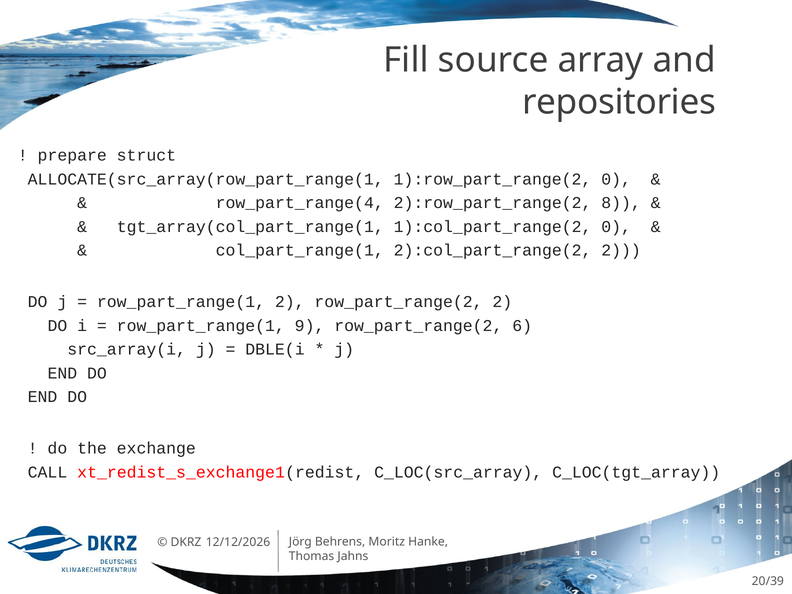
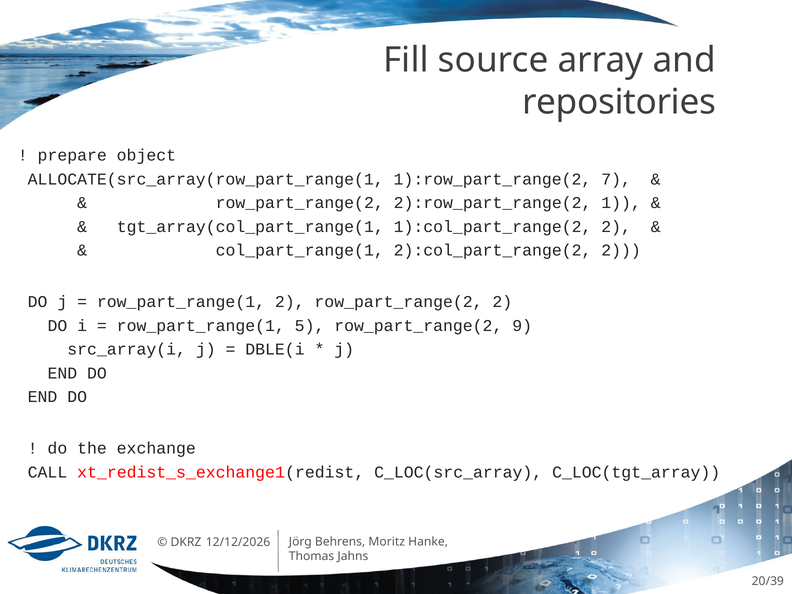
struct: struct -> object
1):row_part_range(2 0: 0 -> 7
row_part_range(4 at (300, 203): row_part_range(4 -> row_part_range(2
8: 8 -> 1
1):col_part_range(2 0: 0 -> 2
9: 9 -> 5
6: 6 -> 9
